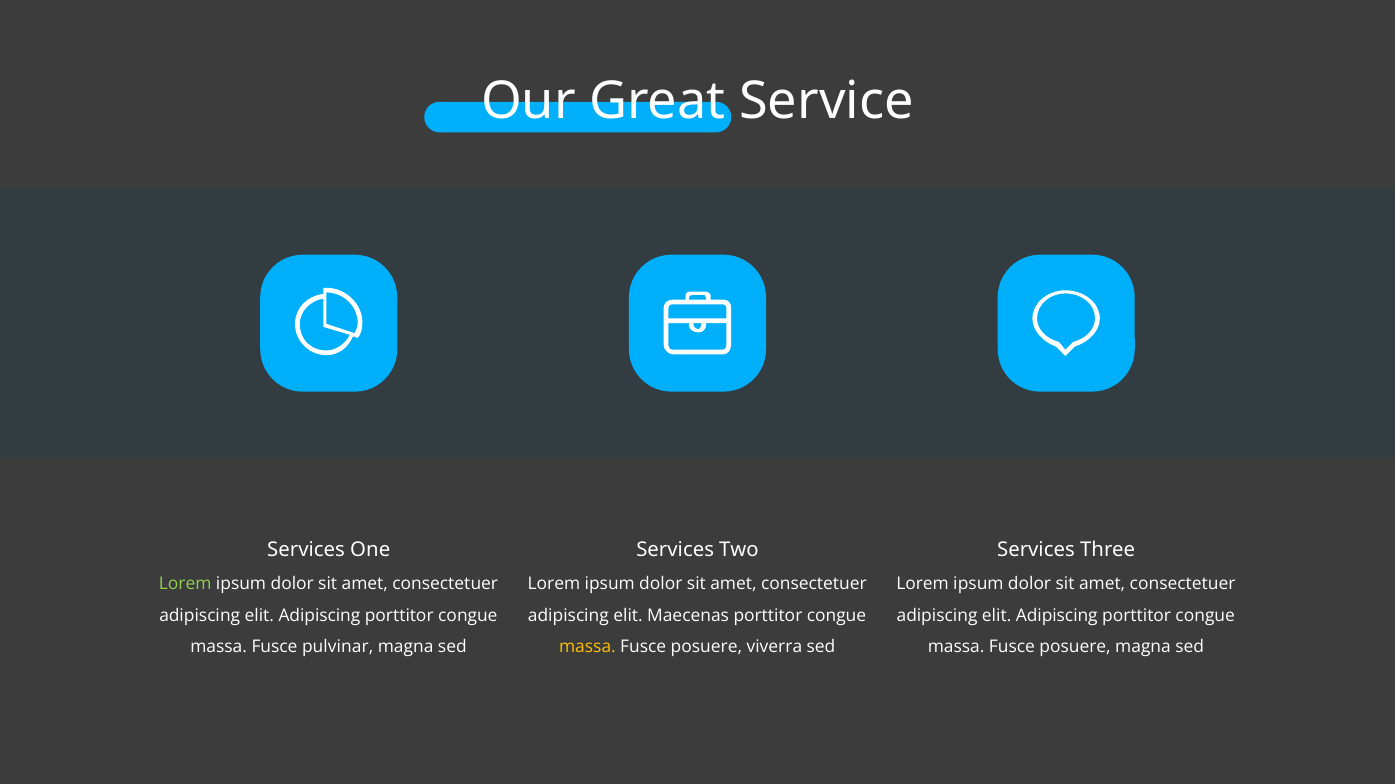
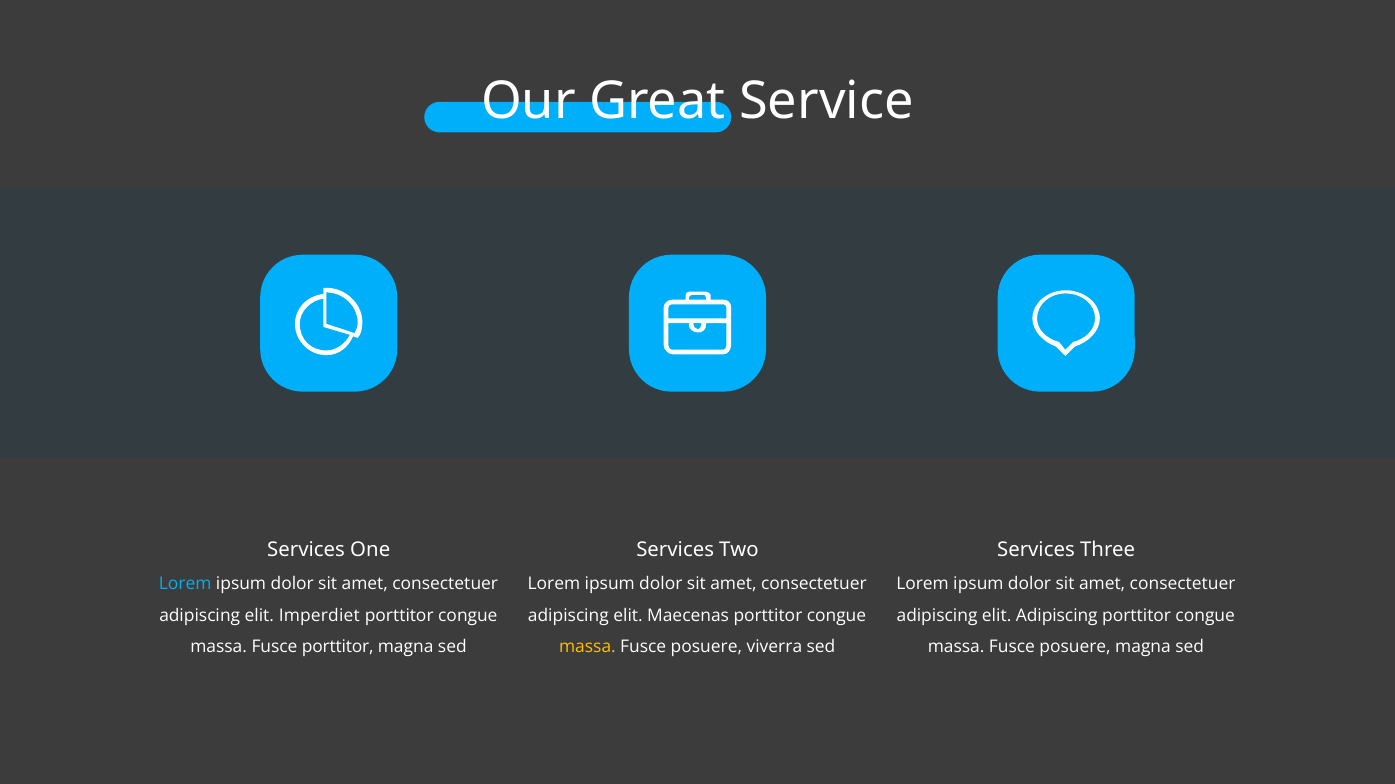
Lorem at (185, 585) colour: light green -> light blue
Adipiscing at (319, 616): Adipiscing -> Imperdiet
Fusce pulvinar: pulvinar -> porttitor
